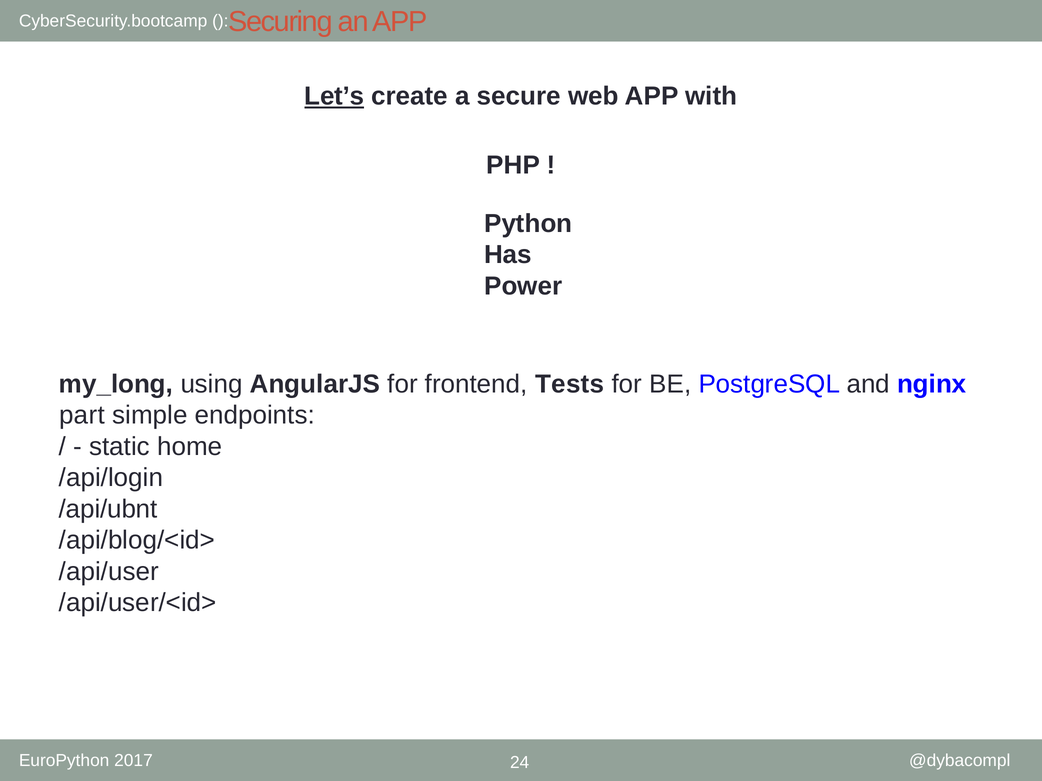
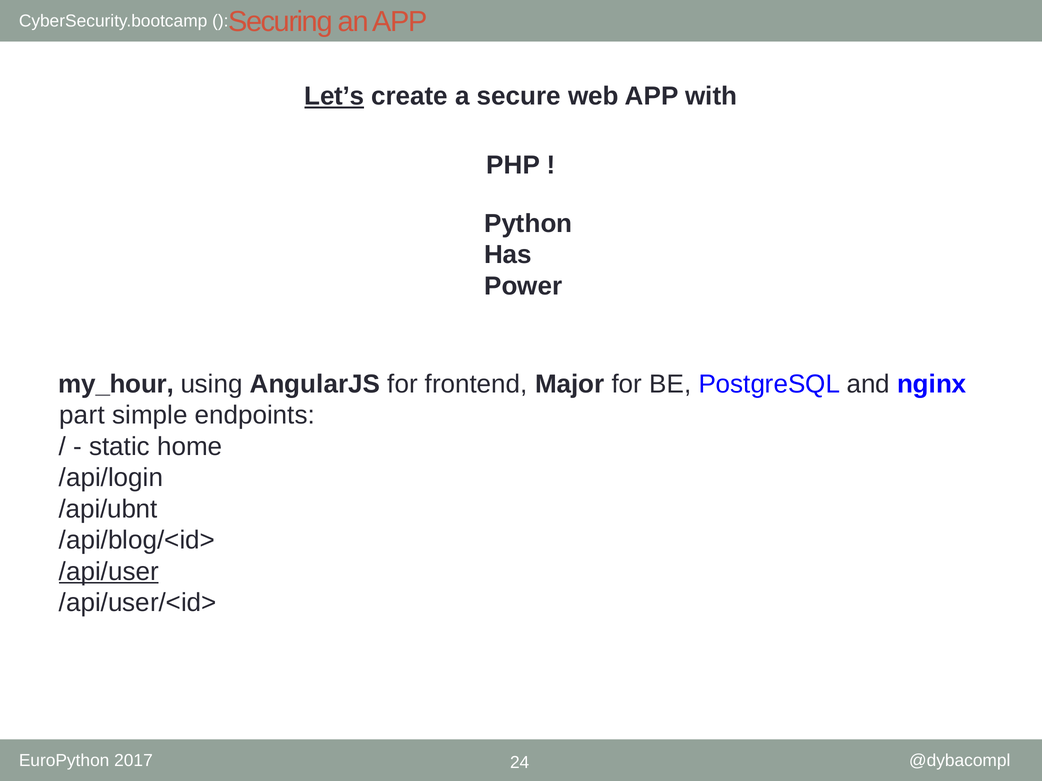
my_long: my_long -> my_hour
Tests: Tests -> Major
/api/user underline: none -> present
